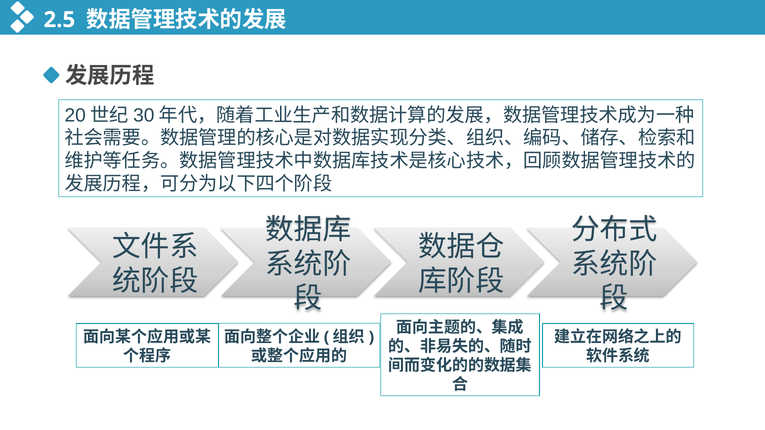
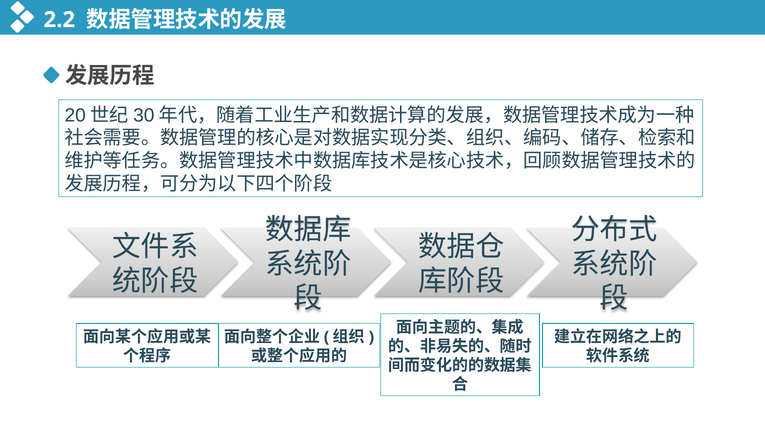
2.5: 2.5 -> 2.2
